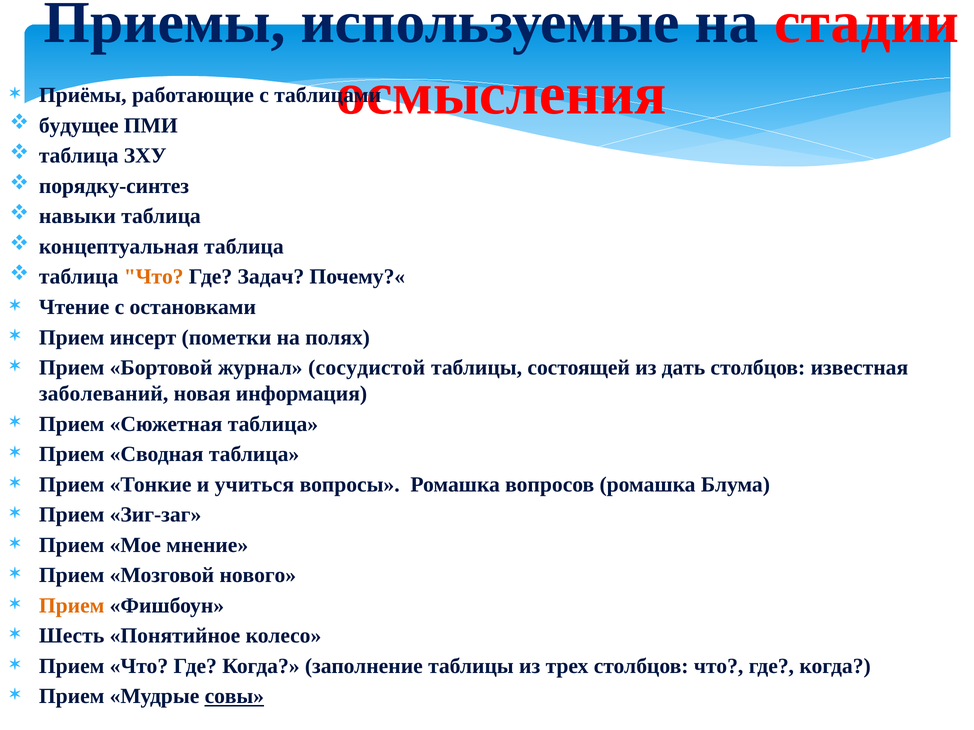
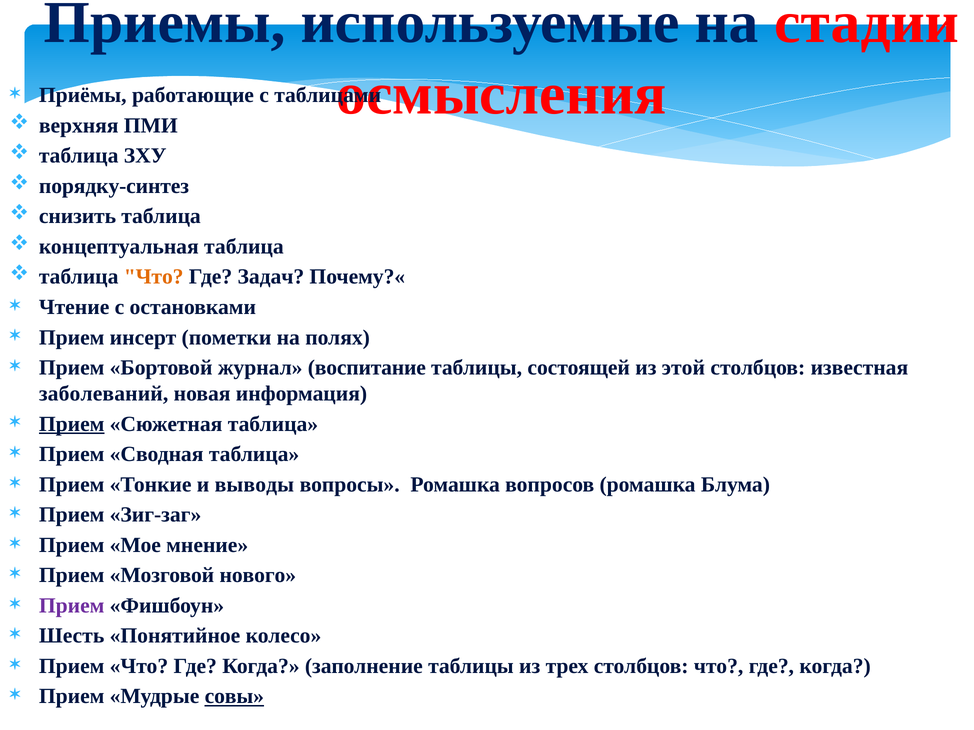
будущее: будущее -> верхняя
навыки: навыки -> снизить
сосудистой: сосудистой -> воспитание
дать: дать -> этой
Прием at (72, 424) underline: none -> present
учиться: учиться -> выводы
Прием at (72, 606) colour: orange -> purple
